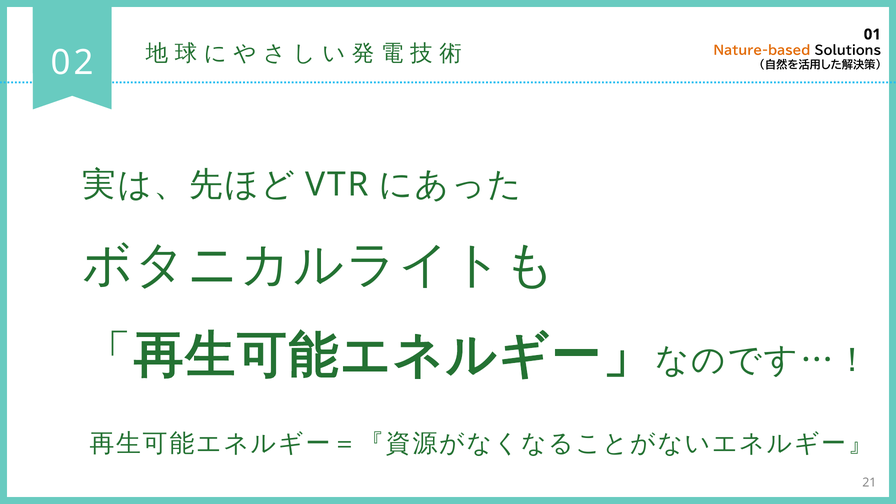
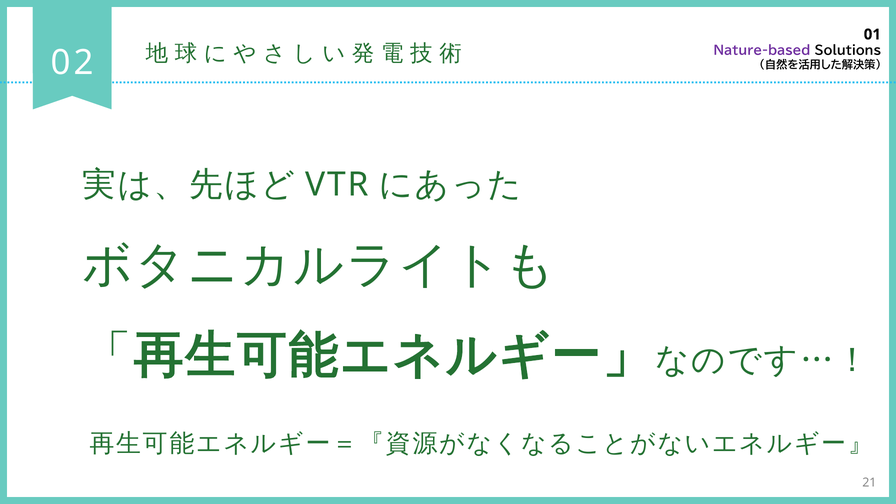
Nature-based colour: orange -> purple
